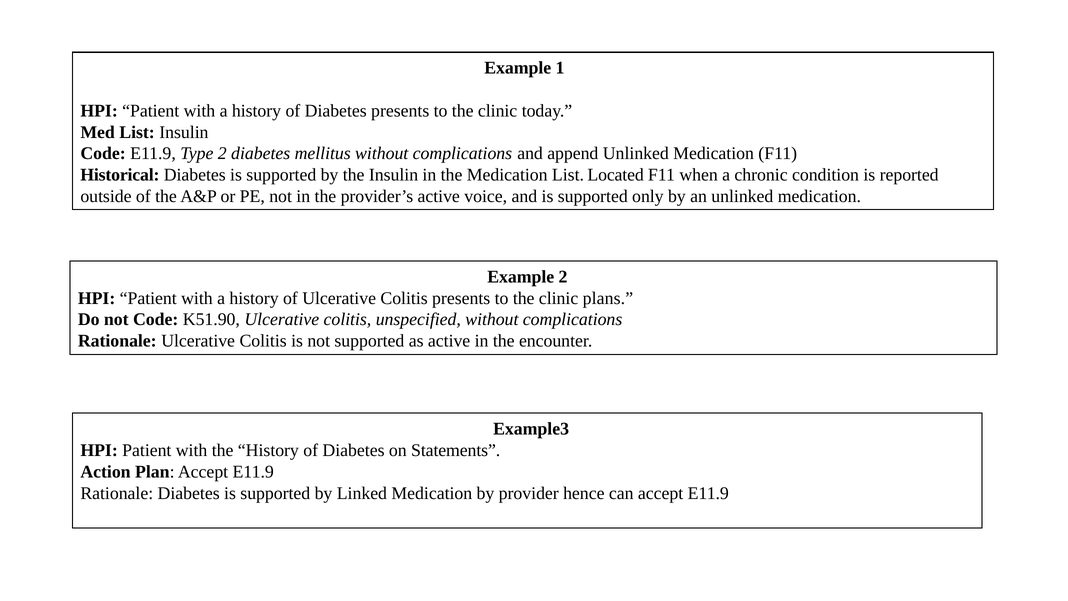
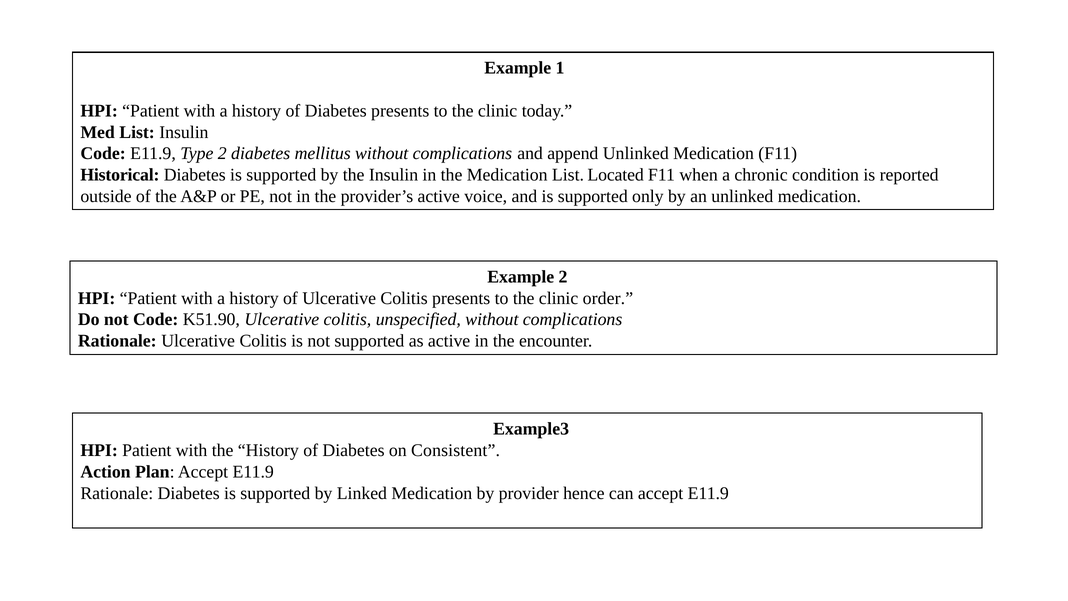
plans: plans -> order
Statements: Statements -> Consistent
